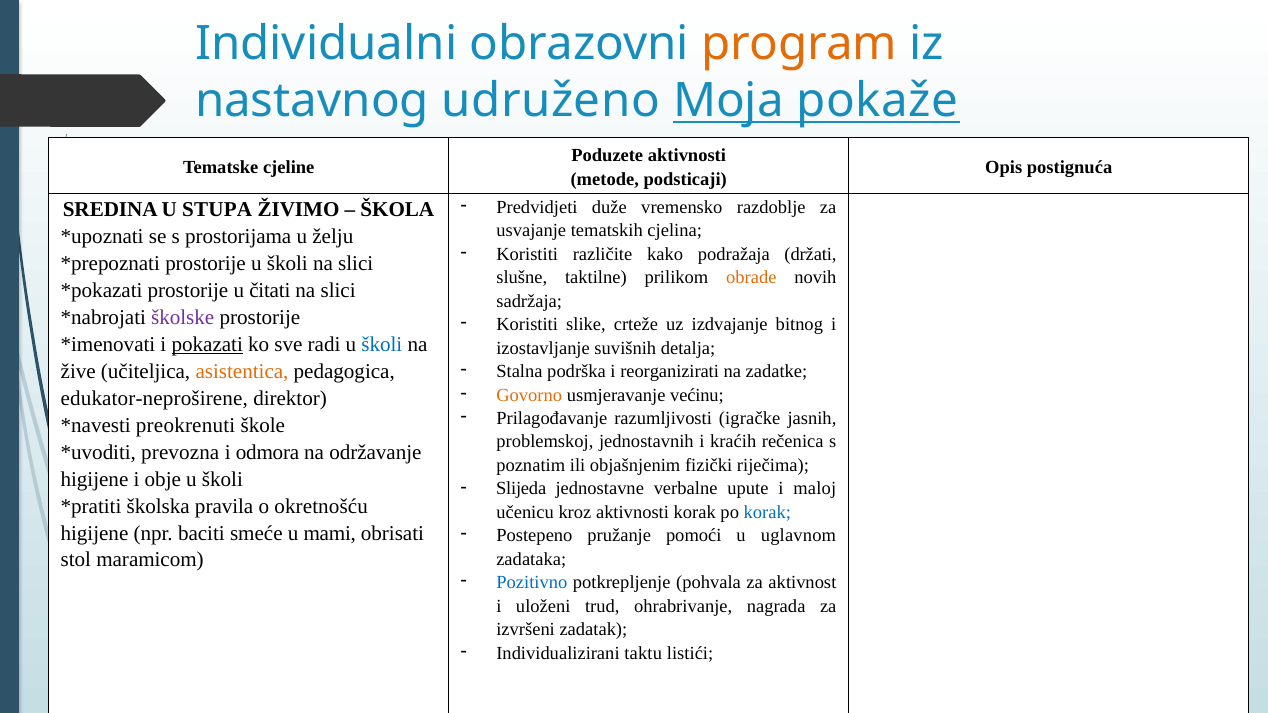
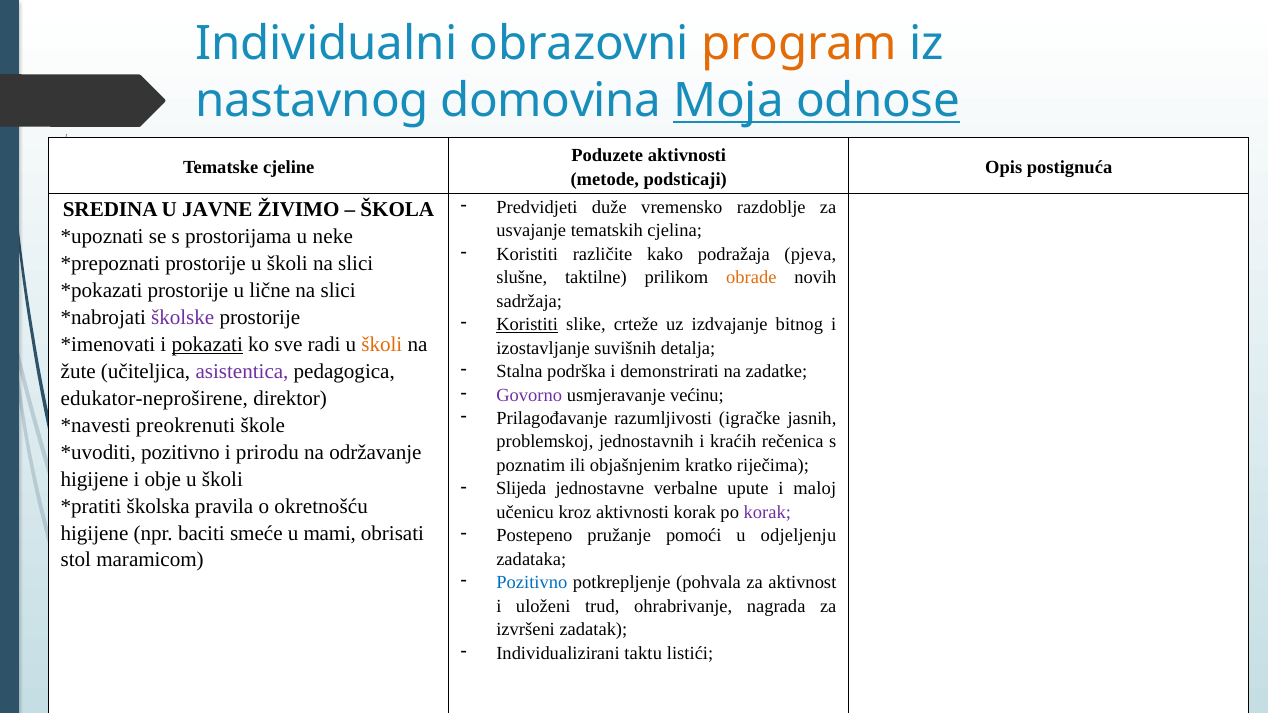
udruženo: udruženo -> domovina
pokaže: pokaže -> odnose
STUPA: STUPA -> JAVNE
želju: želju -> neke
držati: držati -> pjeva
čitati: čitati -> lične
Koristiti at (527, 325) underline: none -> present
školi at (382, 344) colour: blue -> orange
žive: žive -> žute
asistentica colour: orange -> purple
reorganizirati: reorganizirati -> demonstrirati
Govorno colour: orange -> purple
prevozna at (180, 452): prevozna -> pozitivno
odmora: odmora -> prirodu
fizički: fizički -> kratko
korak at (767, 512) colour: blue -> purple
uglavnom: uglavnom -> odjeljenju
